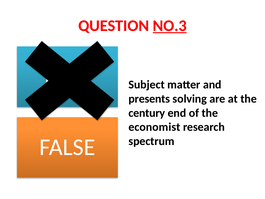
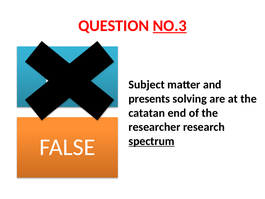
century: century -> catatan
economist: economist -> researcher
spectrum underline: none -> present
